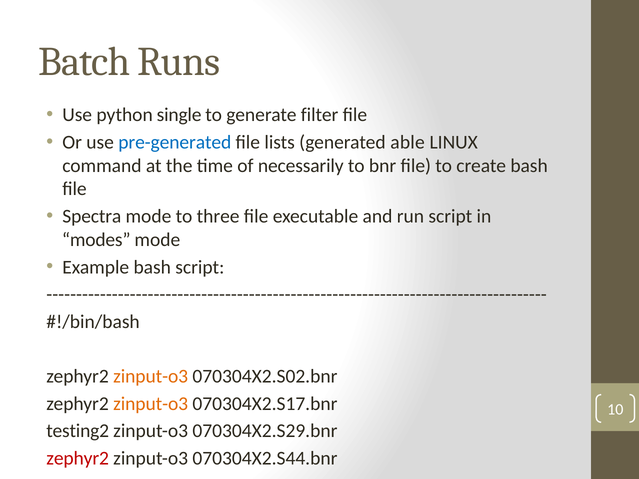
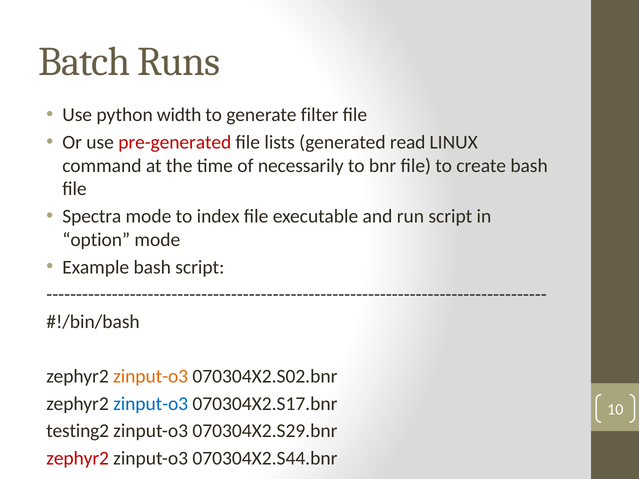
single: single -> width
pre-generated colour: blue -> red
able: able -> read
three: three -> index
modes: modes -> option
zinput-o3 at (151, 404) colour: orange -> blue
